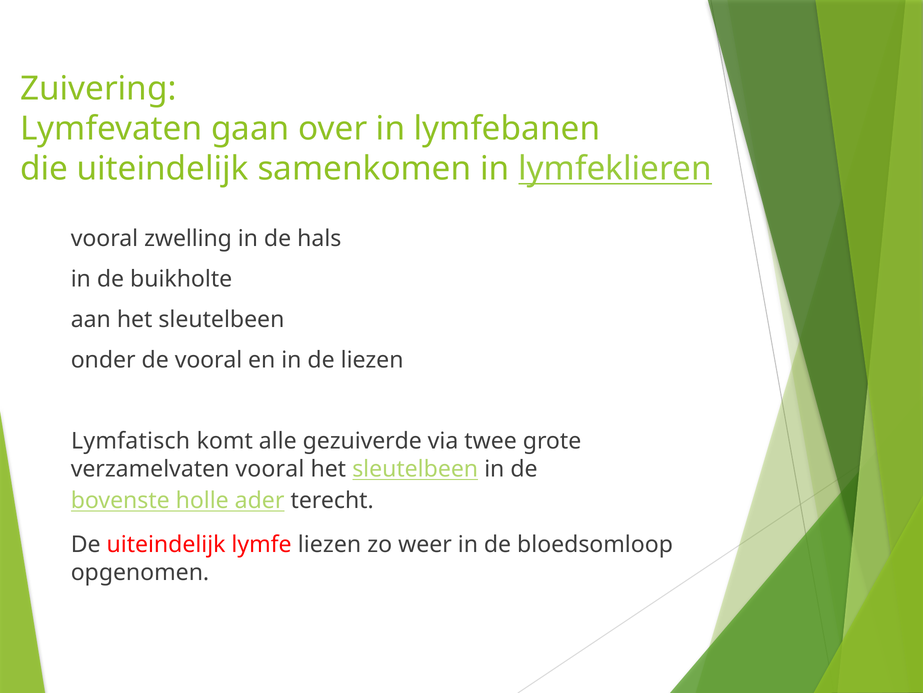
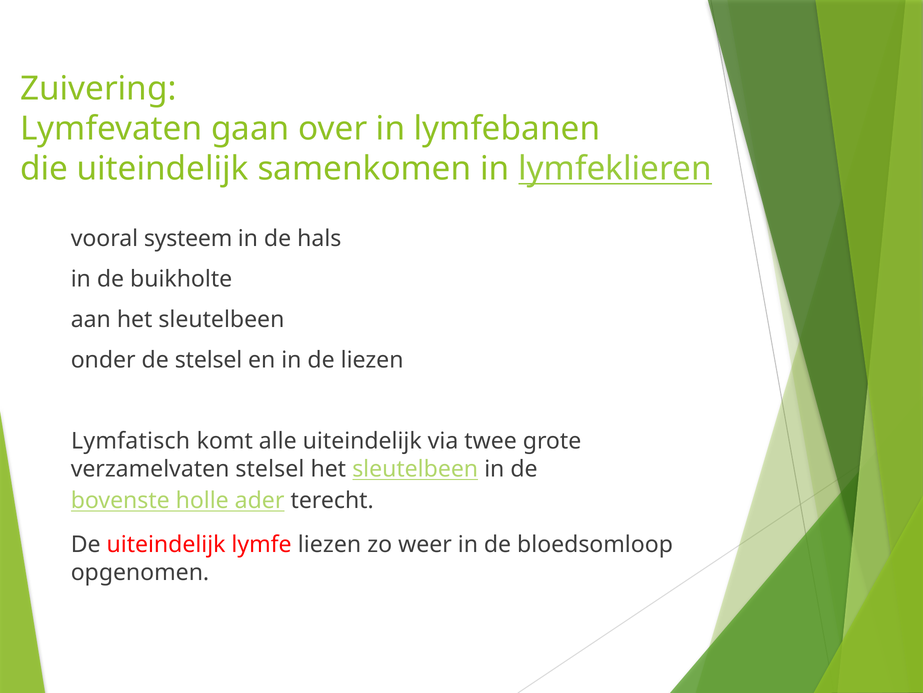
zwelling: zwelling -> systeem
de vooral: vooral -> stelsel
alle gezuiverde: gezuiverde -> uiteindelijk
verzamelvaten vooral: vooral -> stelsel
